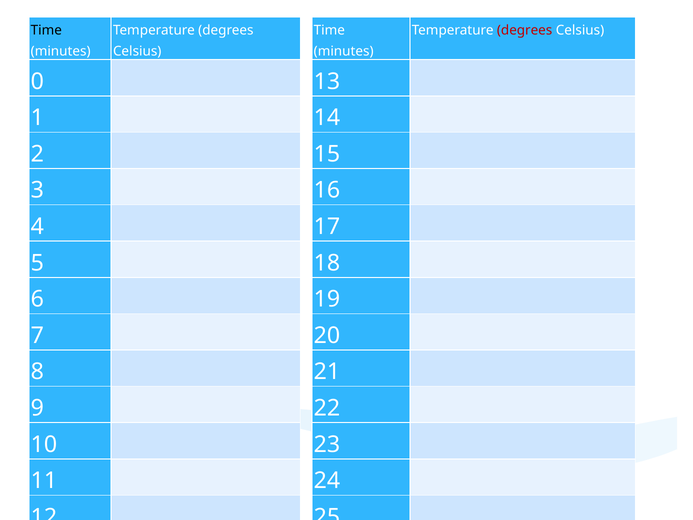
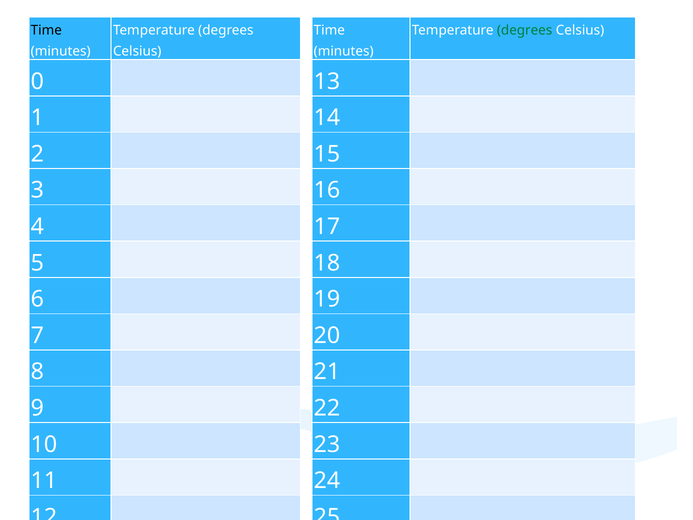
degrees at (525, 30) colour: red -> green
